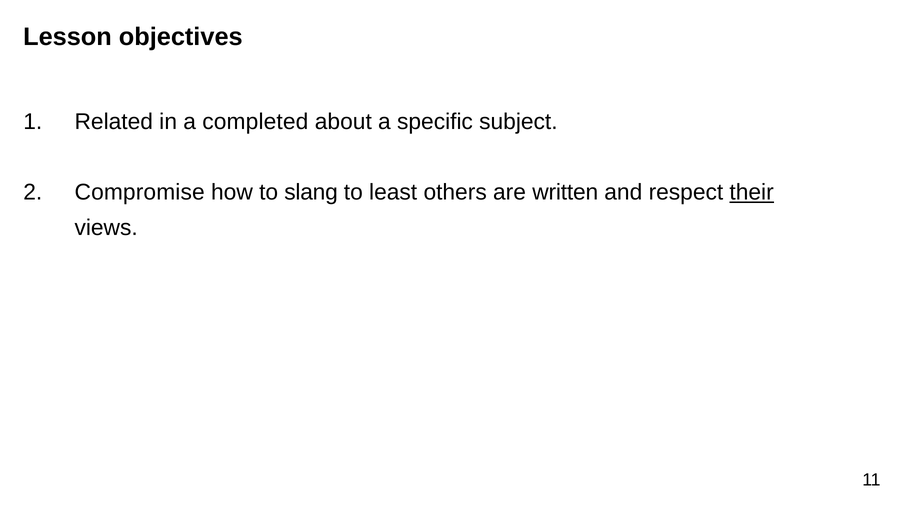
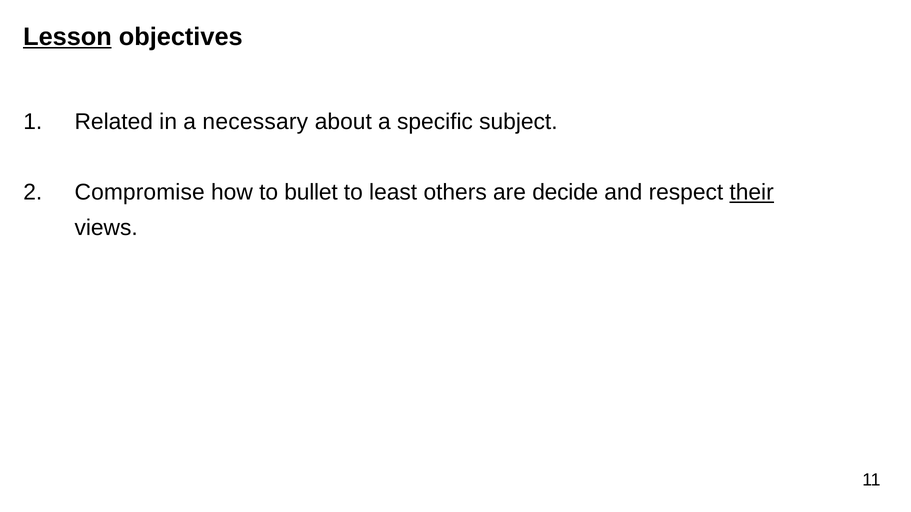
Lesson underline: none -> present
completed: completed -> necessary
slang: slang -> bullet
written: written -> decide
